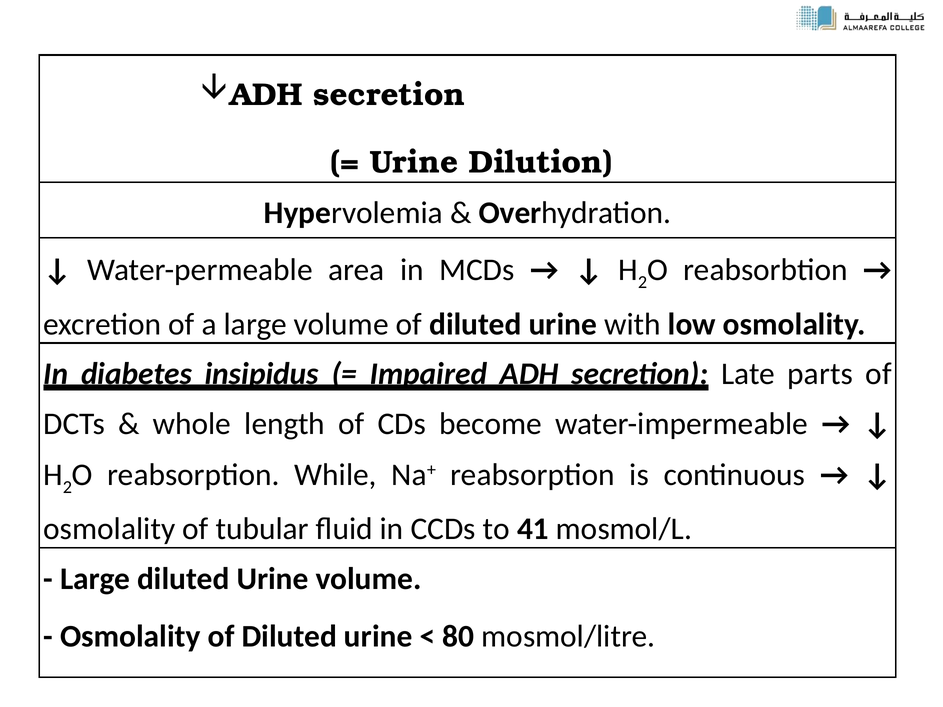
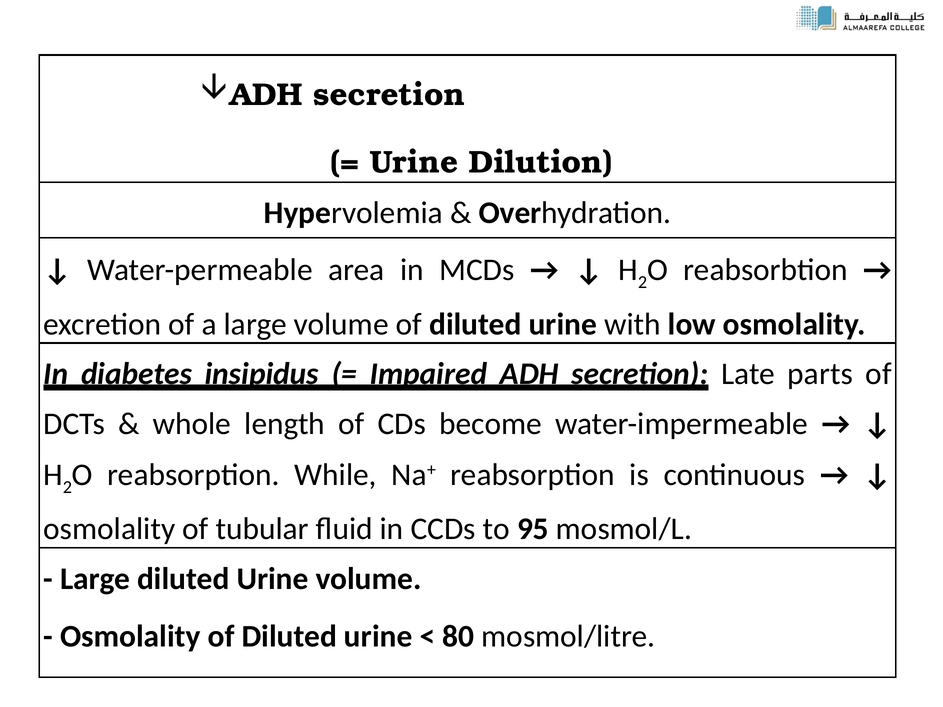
41: 41 -> 95
